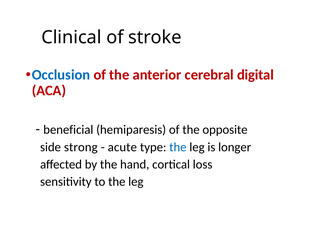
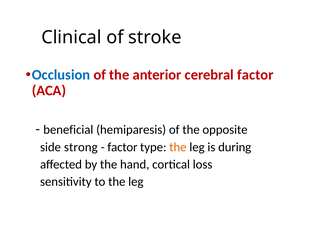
cerebral digital: digital -> factor
acute at (122, 147): acute -> factor
the at (178, 147) colour: blue -> orange
longer: longer -> during
